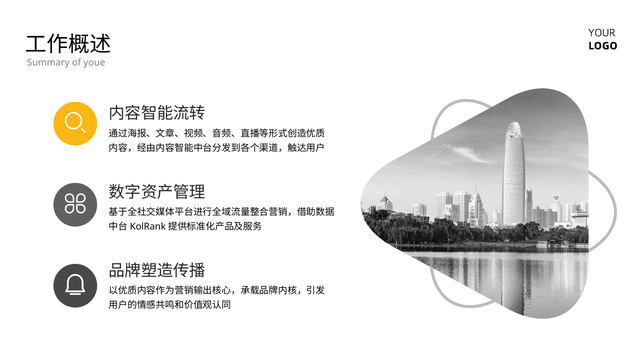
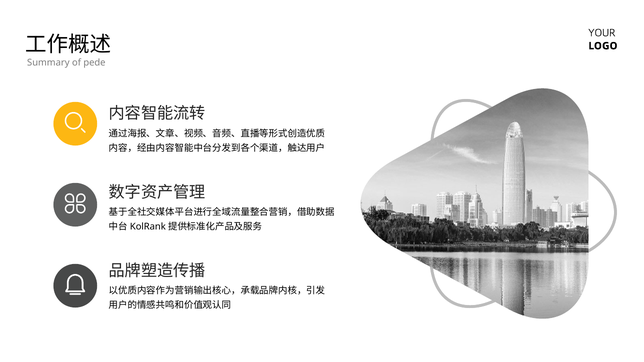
youe: youe -> pede
